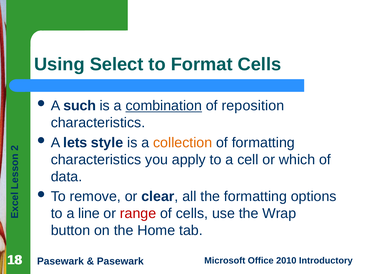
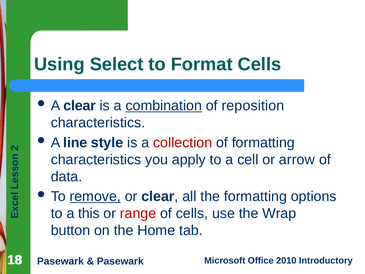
A such: such -> clear
lets: lets -> line
collection colour: orange -> red
which: which -> arrow
remove underline: none -> present
line: line -> this
